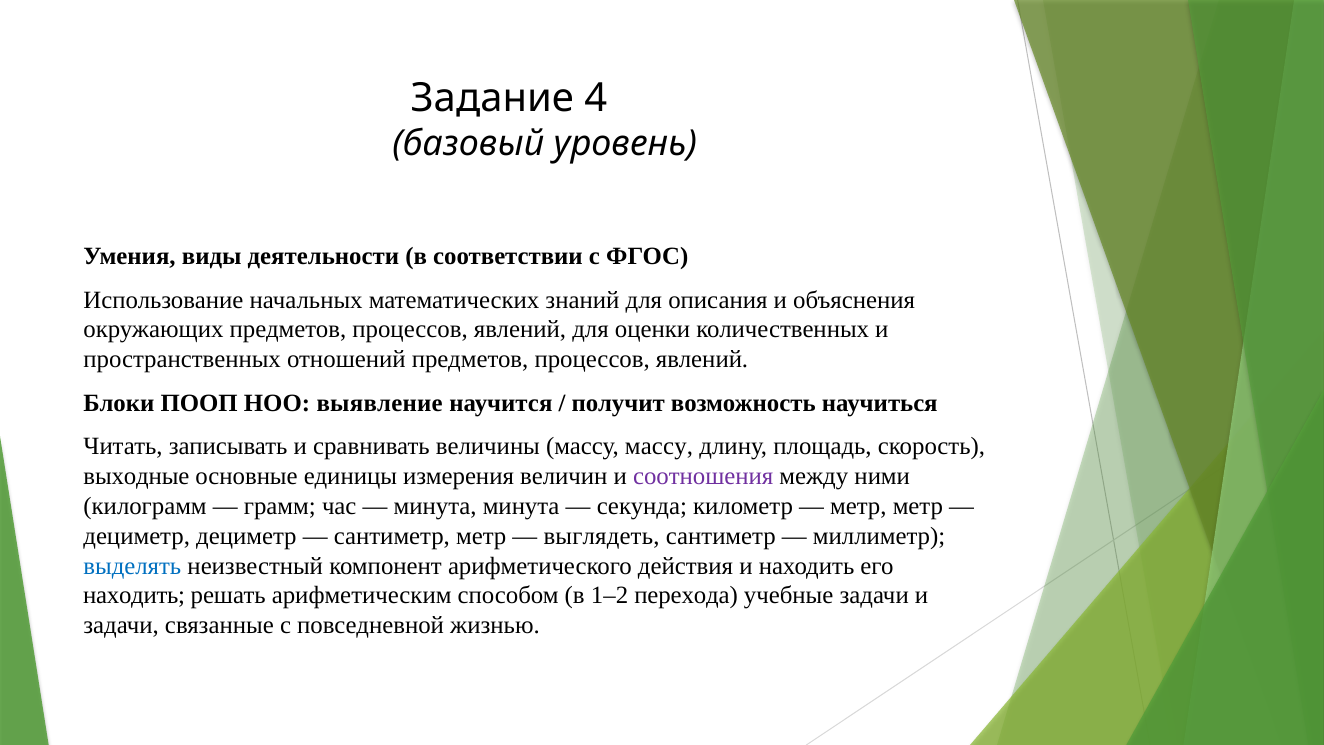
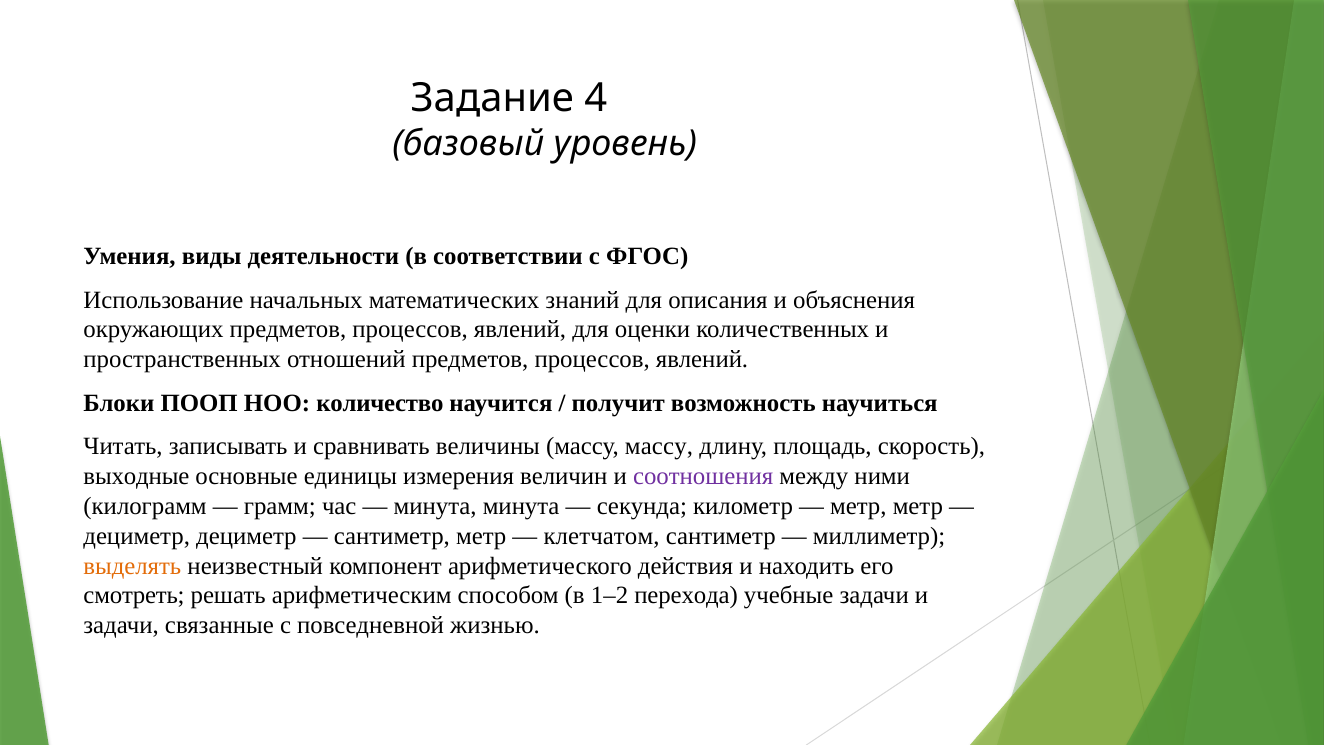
выявление: выявление -> количество
выглядеть: выглядеть -> клетчатом
выделять colour: blue -> orange
находить at (134, 596): находить -> смотреть
